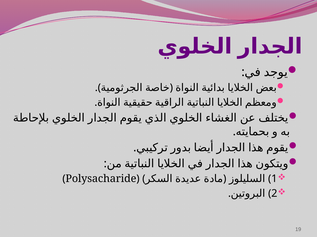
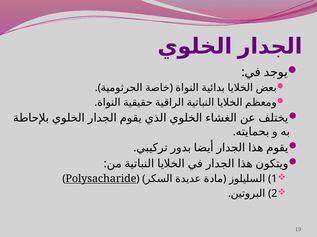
Polysacharide underline: none -> present
